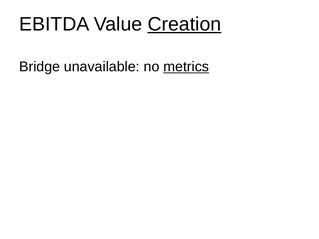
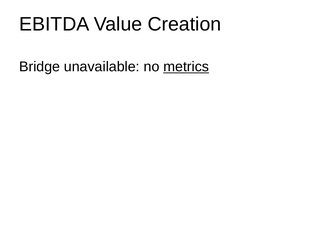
Creation underline: present -> none
